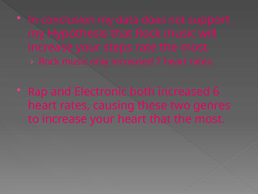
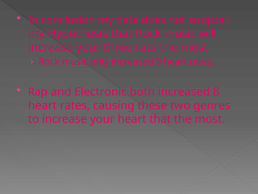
steps: steps -> three
7: 7 -> 9
6: 6 -> 8
